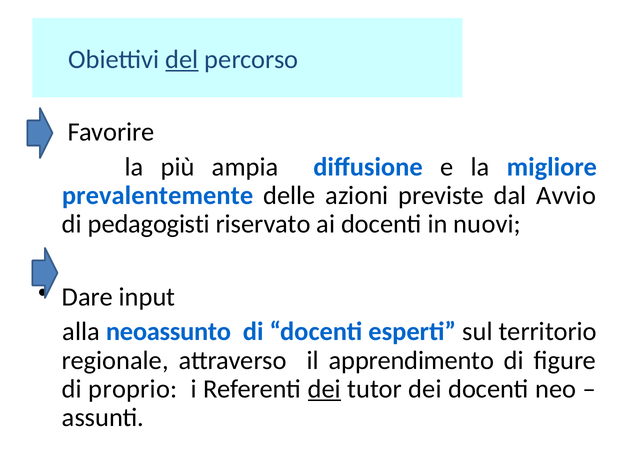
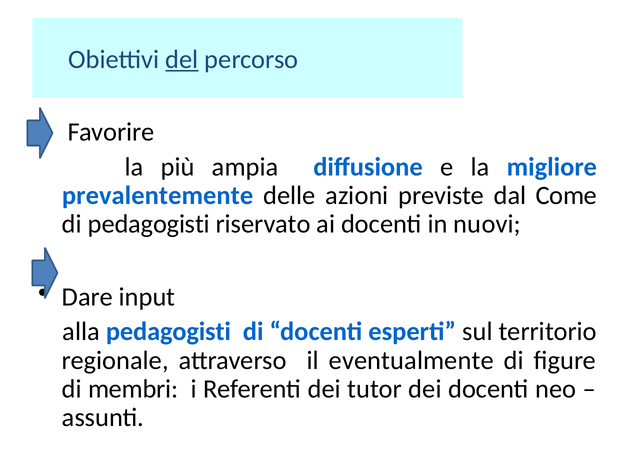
Avvio: Avvio -> Come
alla neoassunto: neoassunto -> pedagogisti
apprendimento: apprendimento -> eventualmente
proprio: proprio -> membri
dei at (324, 389) underline: present -> none
